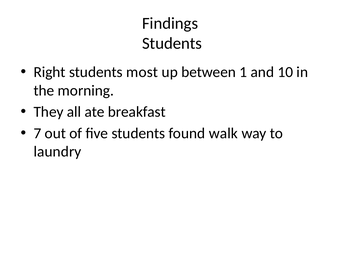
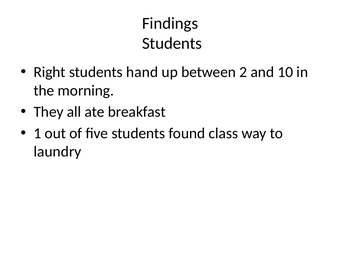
most: most -> hand
1: 1 -> 2
7: 7 -> 1
walk: walk -> class
